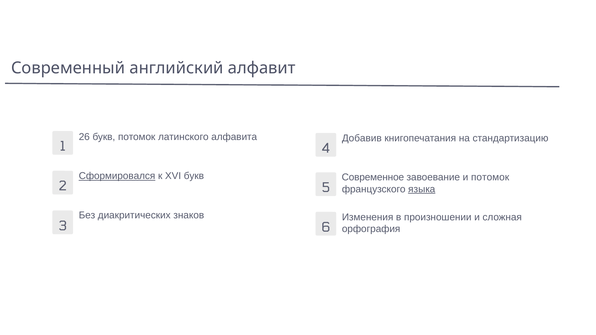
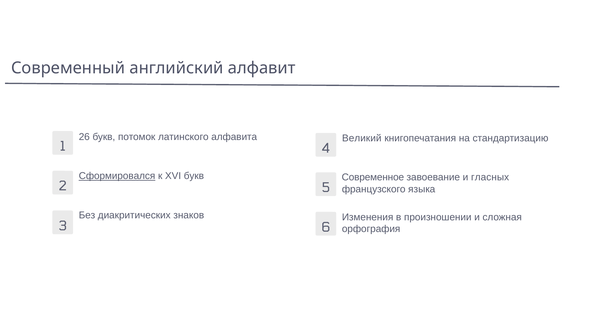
Добавив: Добавив -> Великий
и потомок: потомок -> гласных
языка underline: present -> none
